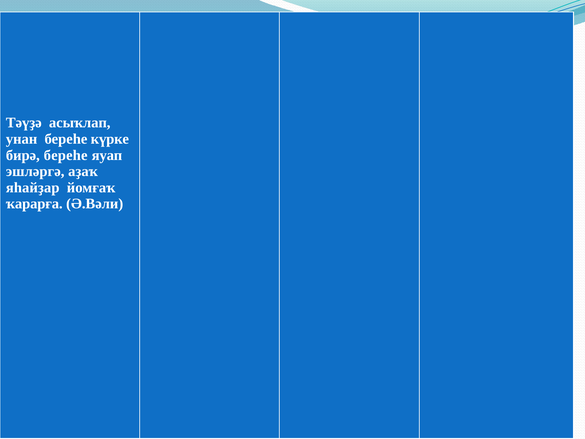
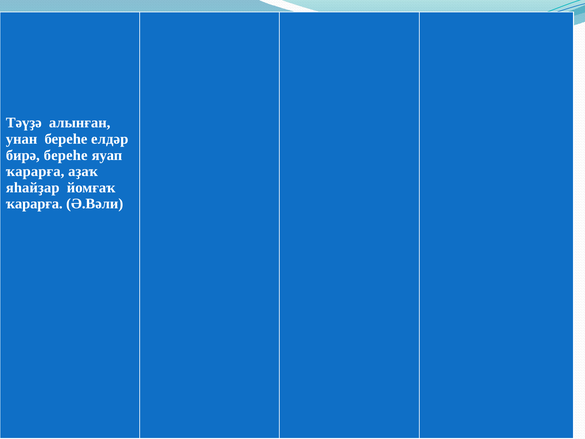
асыҡлап: асыҡлап -> алынған
күрке: күрке -> елдәр
эшләргә at (35, 171): эшләргә -> ҡарарға
